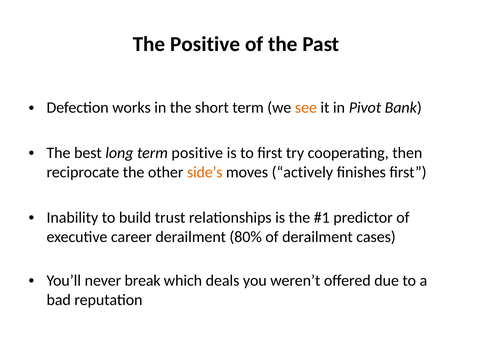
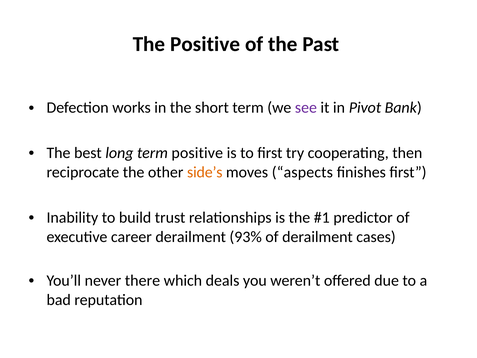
see colour: orange -> purple
actively: actively -> aspects
80%: 80% -> 93%
break: break -> there
